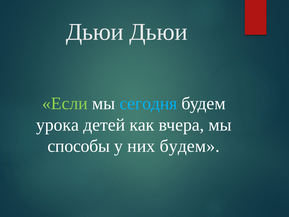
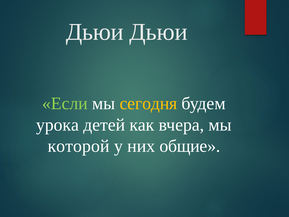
сегодня colour: light blue -> yellow
способы: способы -> которой
них будем: будем -> общие
